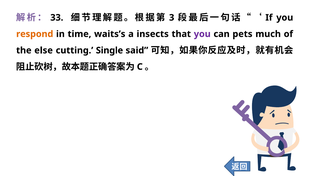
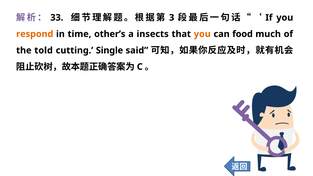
waits’s: waits’s -> other’s
you at (202, 34) colour: purple -> orange
pets: pets -> food
else: else -> told
